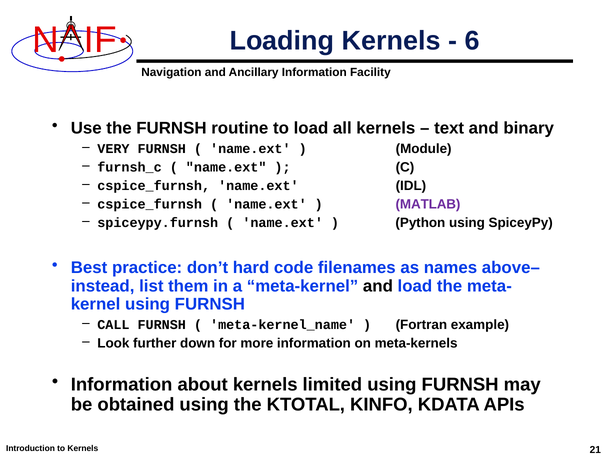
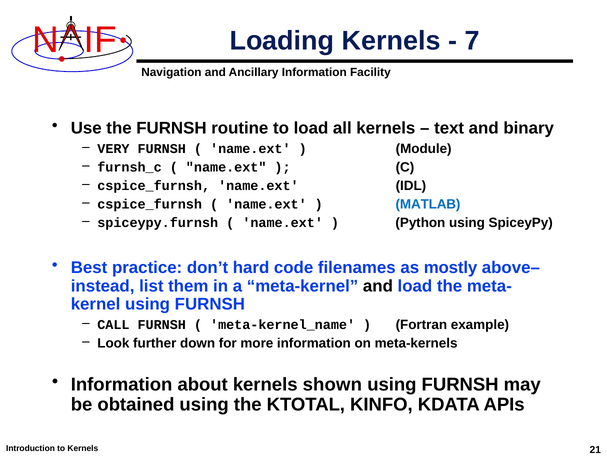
6: 6 -> 7
MATLAB colour: purple -> blue
names: names -> mostly
limited: limited -> shown
